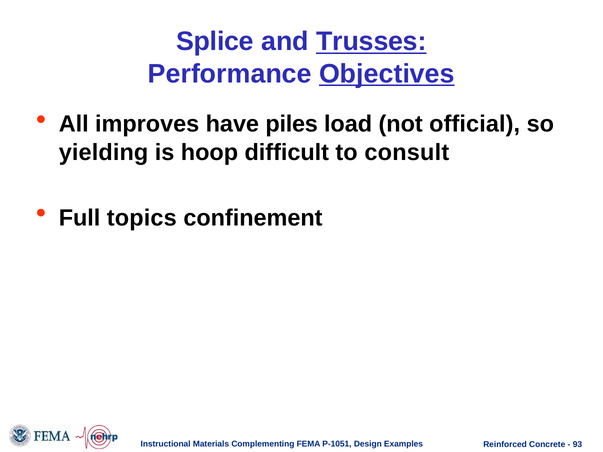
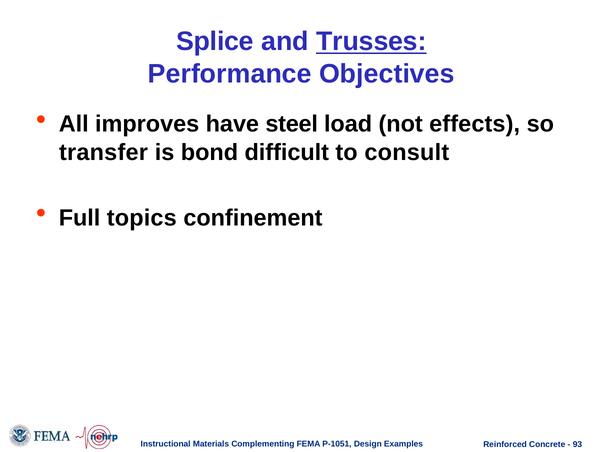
Objectives underline: present -> none
piles: piles -> steel
official: official -> effects
yielding: yielding -> transfer
hoop: hoop -> bond
